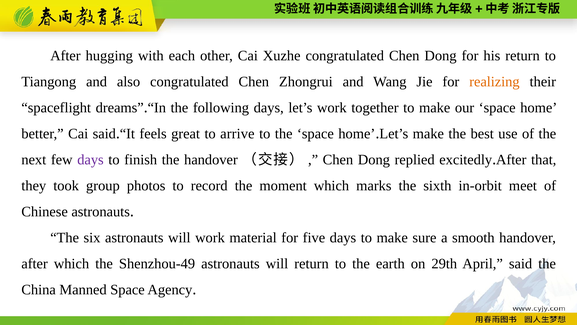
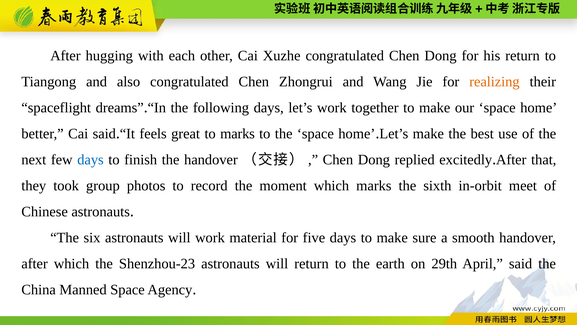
to arrive: arrive -> marks
days at (90, 160) colour: purple -> blue
Shenzhou-49: Shenzhou-49 -> Shenzhou-23
